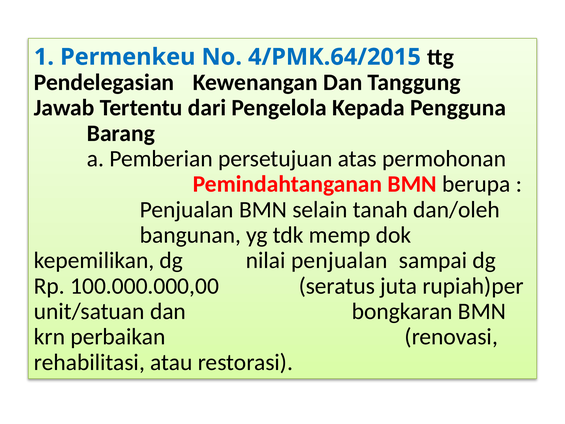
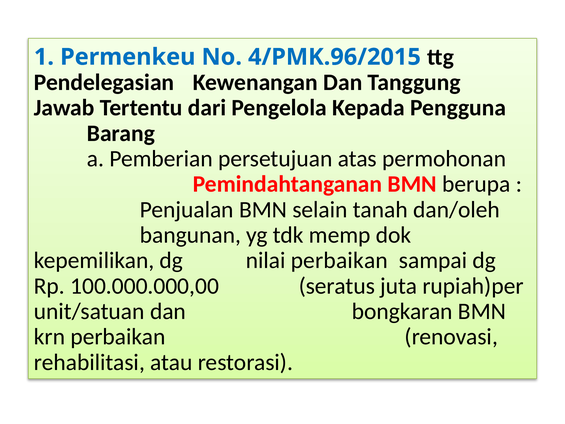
4/PMK.64/2015: 4/PMK.64/2015 -> 4/PMK.96/2015
nilai penjualan: penjualan -> perbaikan
